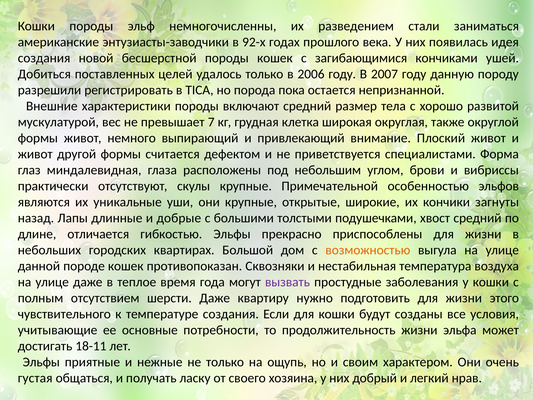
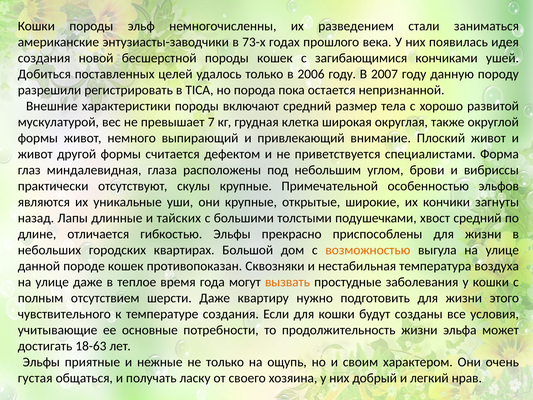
92-х: 92-х -> 73-х
добрые: добрые -> тайских
вызвать colour: purple -> orange
18-11: 18-11 -> 18-63
